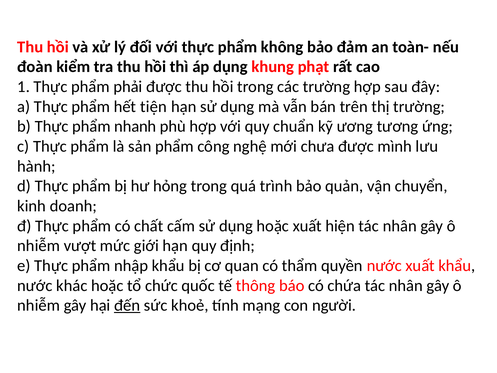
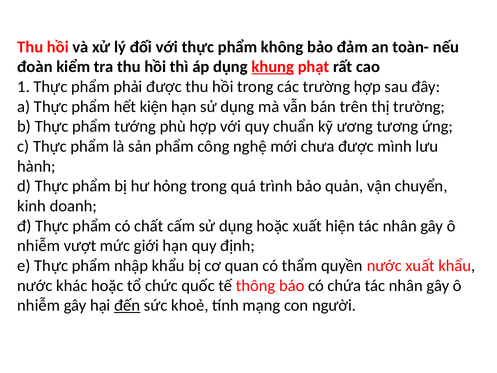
khung underline: none -> present
tiện: tiện -> kiện
nhanh: nhanh -> tướng
